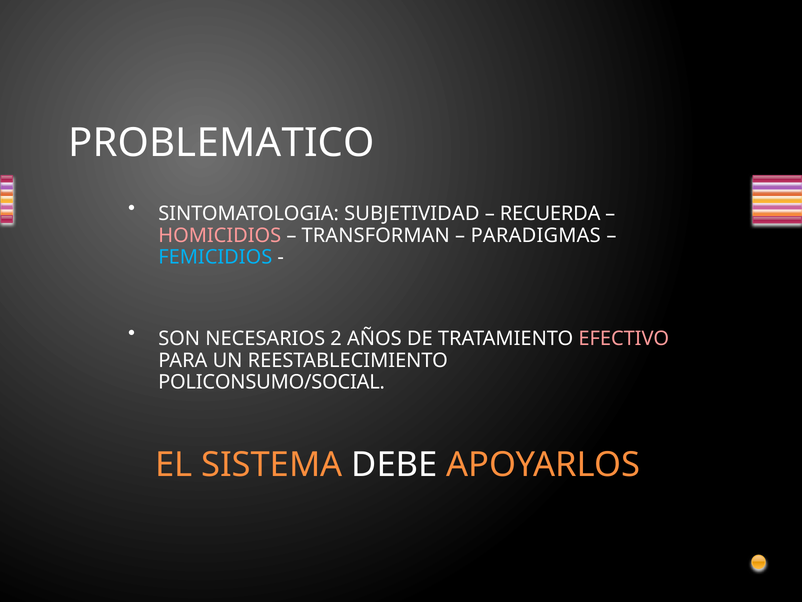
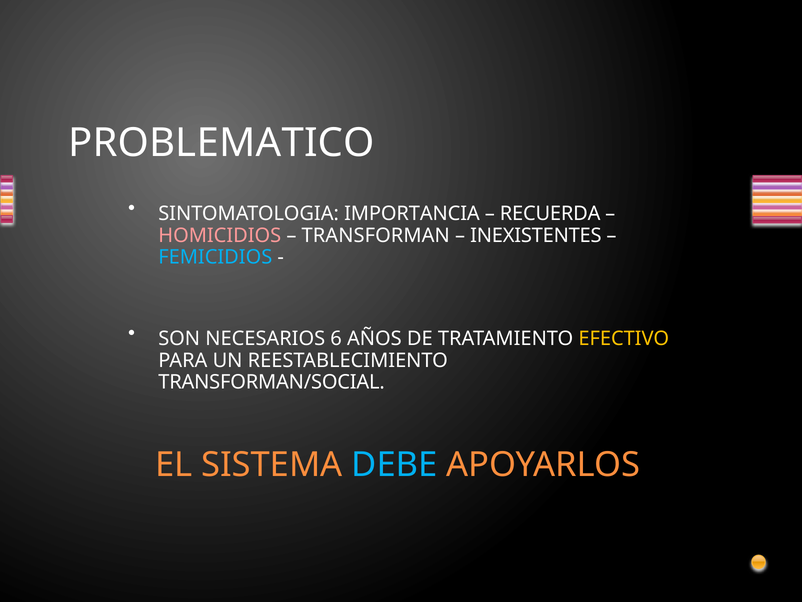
SUBJETIVIDAD: SUBJETIVIDAD -> IMPORTANCIA
PARADIGMAS: PARADIGMAS -> INEXISTENTES
2: 2 -> 6
EFECTIVO colour: pink -> yellow
POLICONSUMO/SOCIAL: POLICONSUMO/SOCIAL -> TRANSFORMAN/SOCIAL
DEBE colour: white -> light blue
